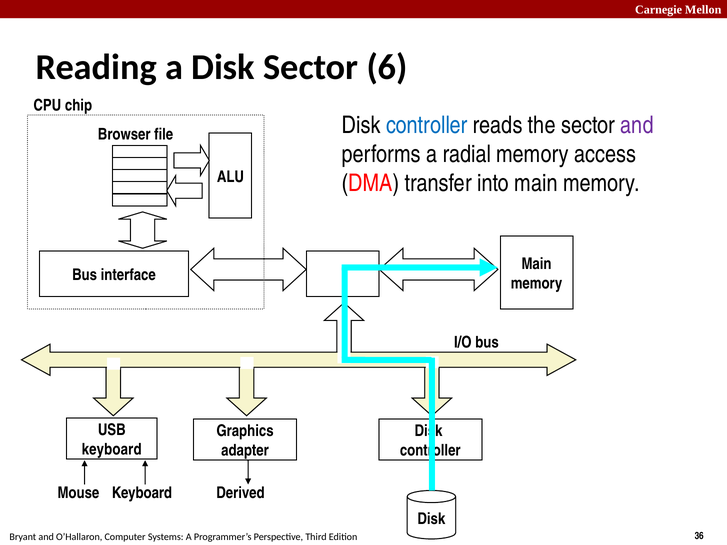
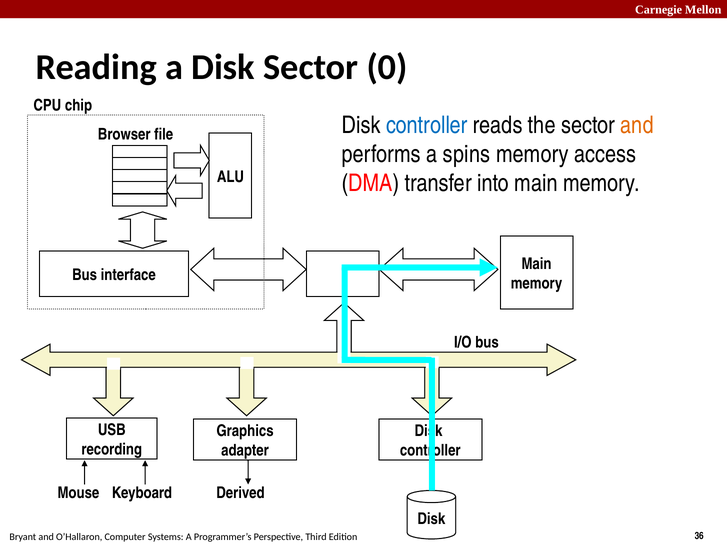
6: 6 -> 0
and at (637, 125) colour: purple -> orange
radial: radial -> spins
keyboard at (112, 450): keyboard -> recording
